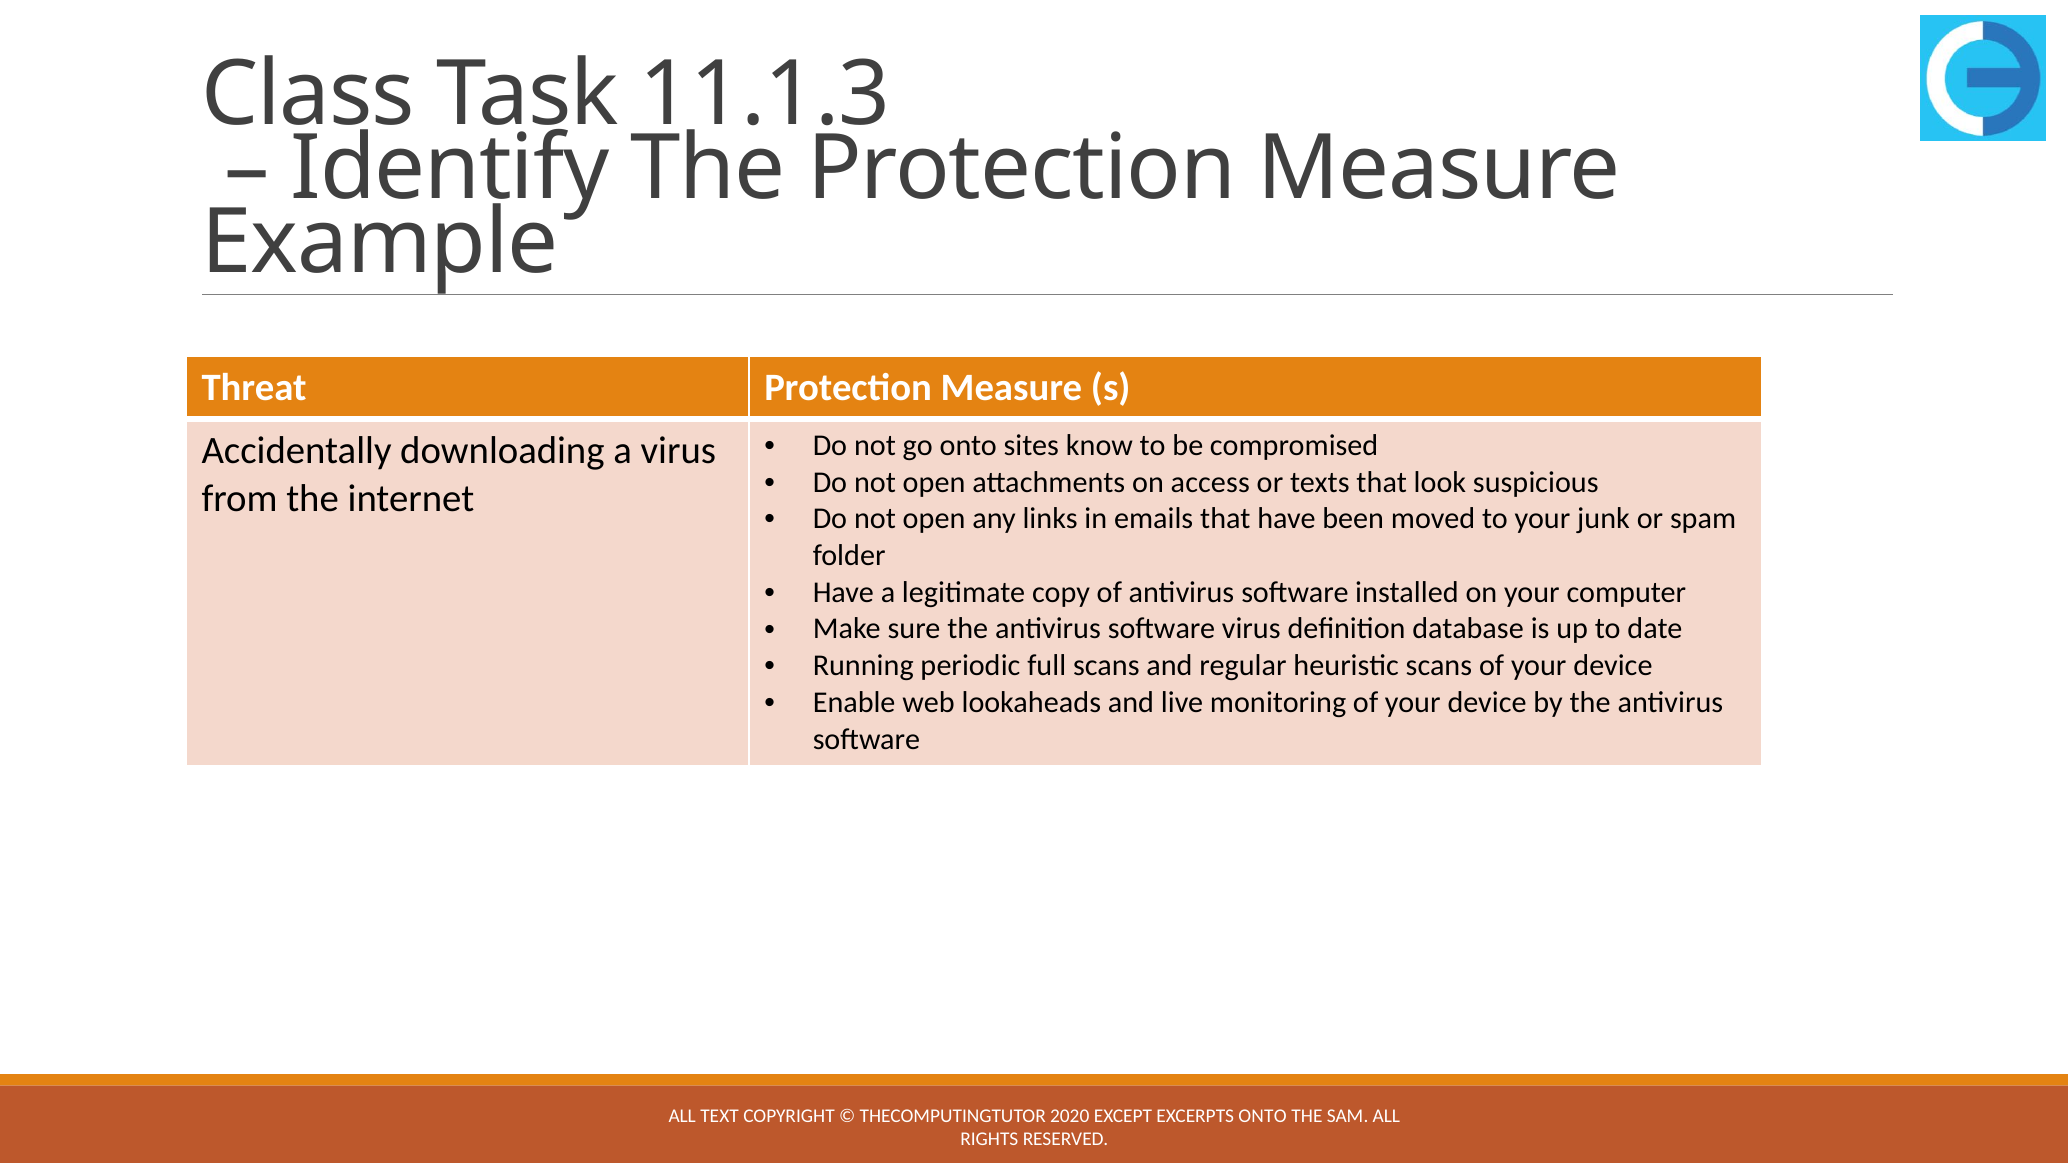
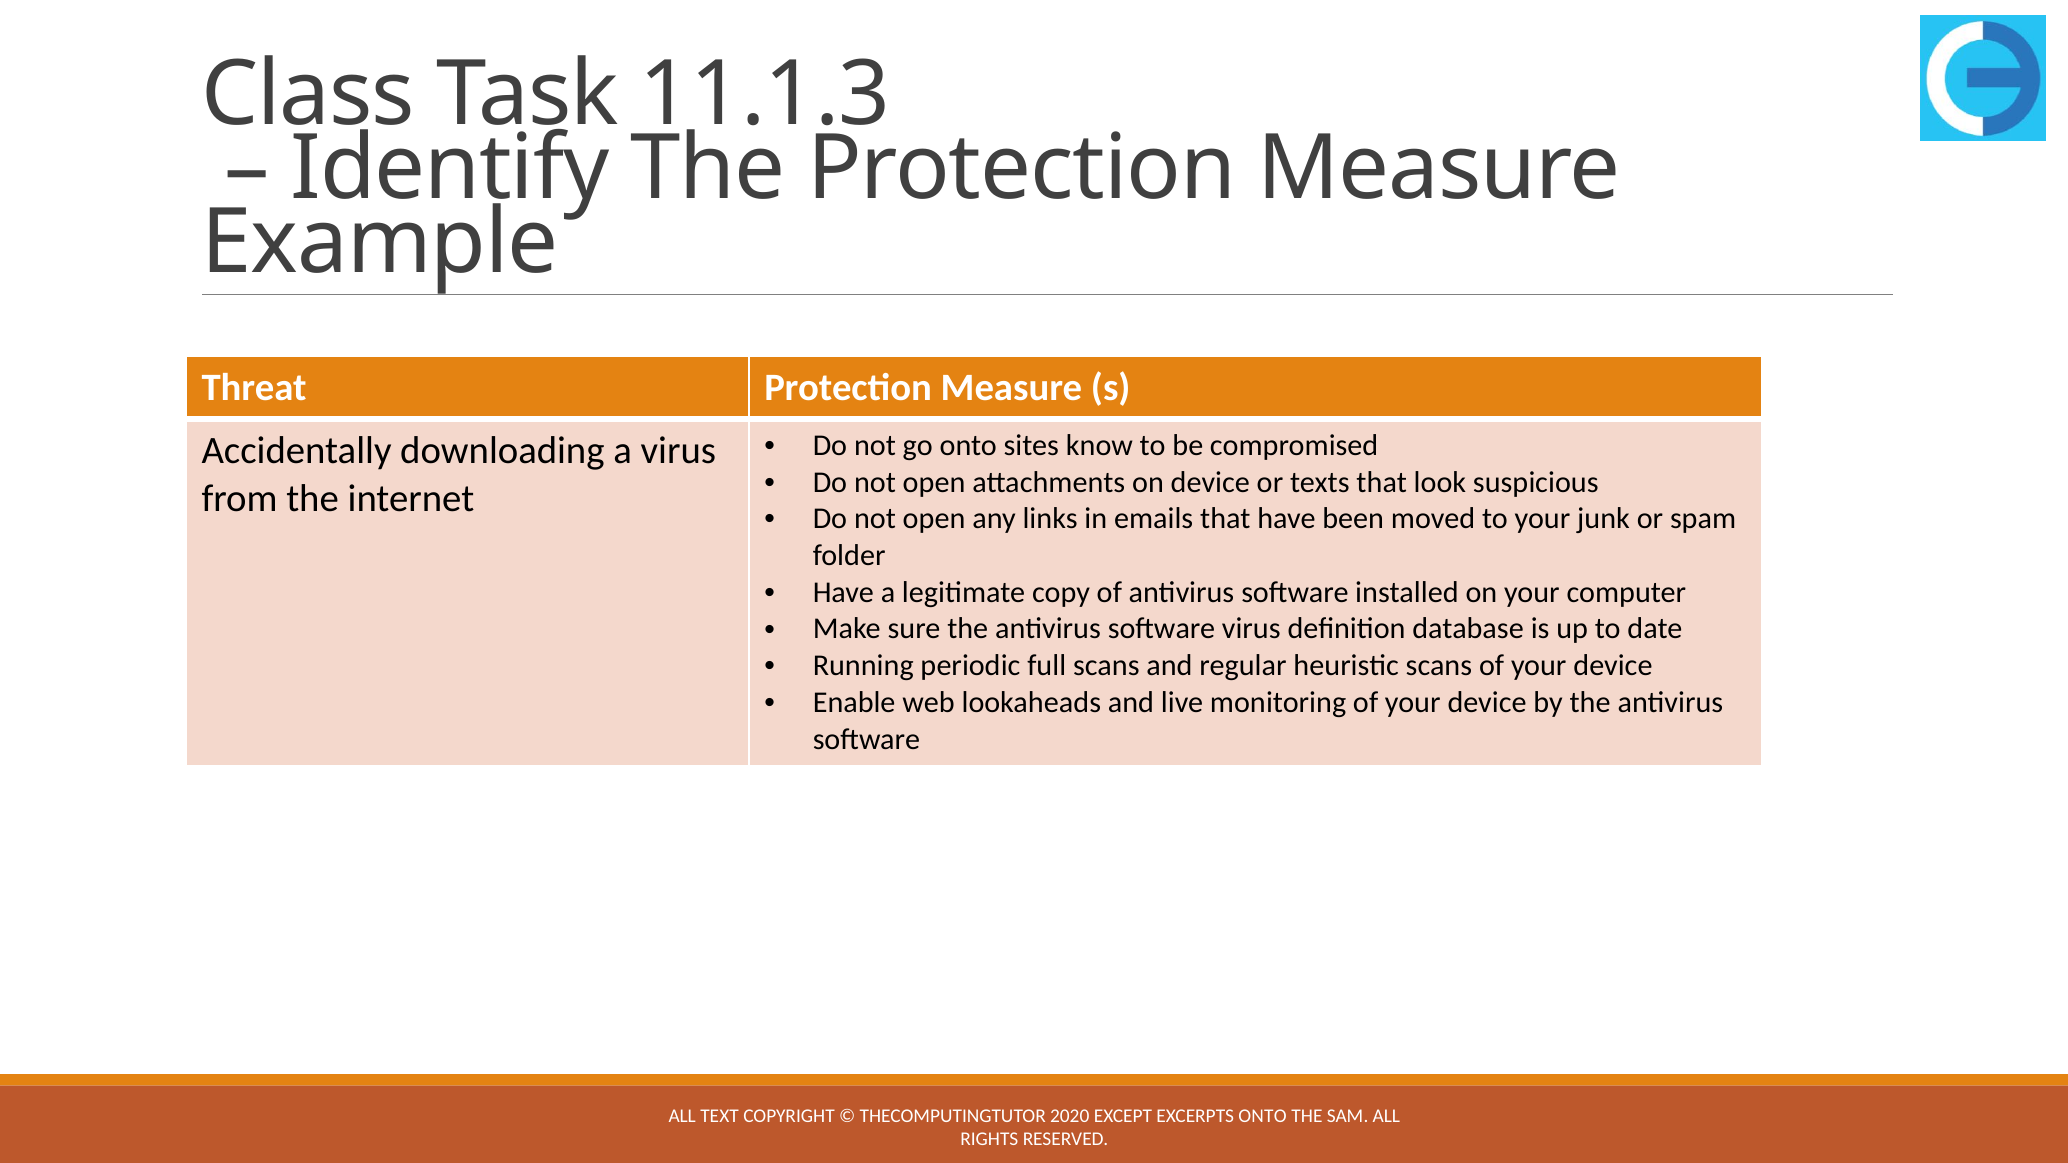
on access: access -> device
